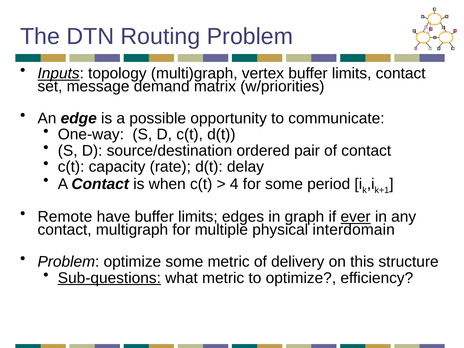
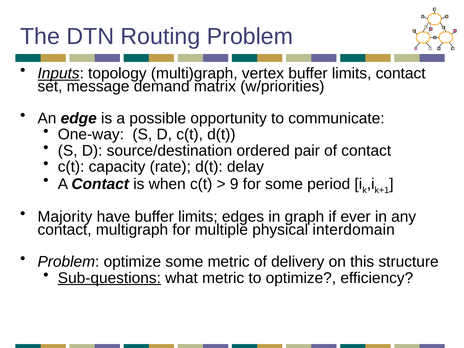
4: 4 -> 9
Remote: Remote -> Majority
ever underline: present -> none
